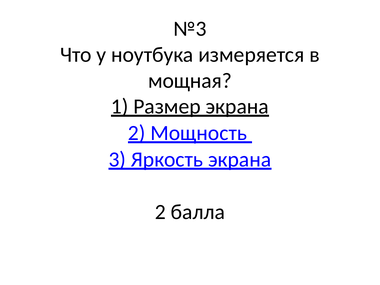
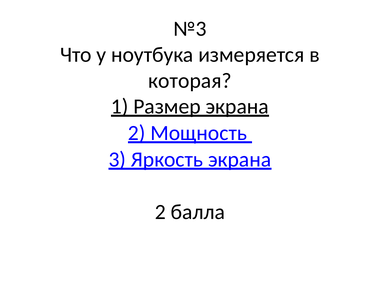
мощная: мощная -> которая
